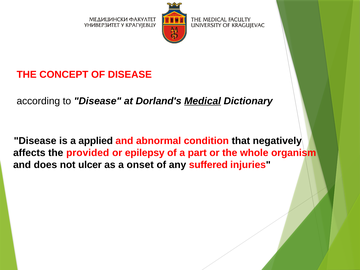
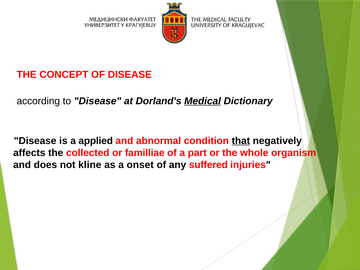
that underline: none -> present
provided: provided -> collected
epilepsy: epilepsy -> familliae
ulcer: ulcer -> kline
